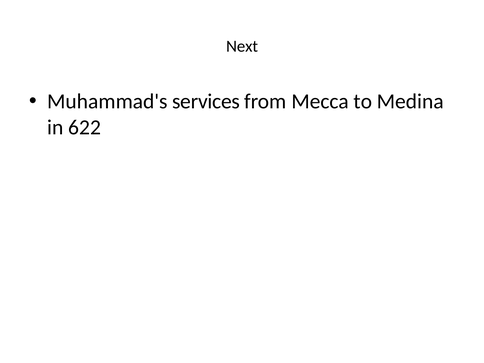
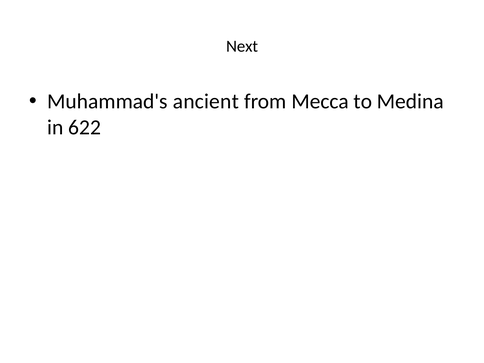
services: services -> ancient
